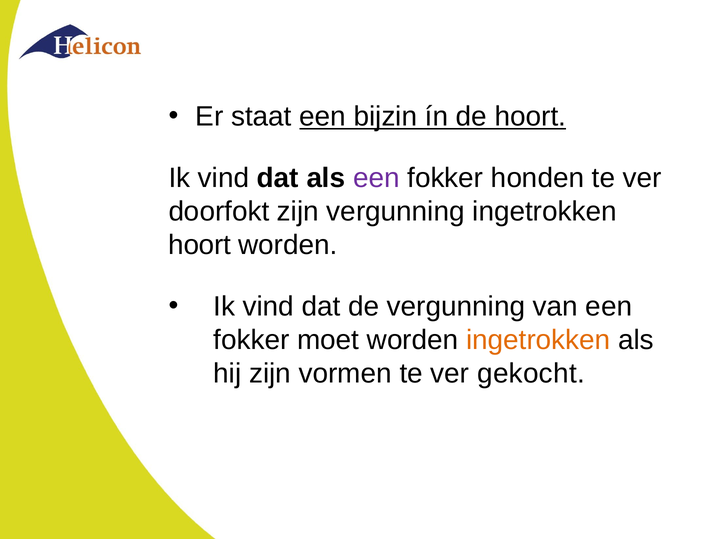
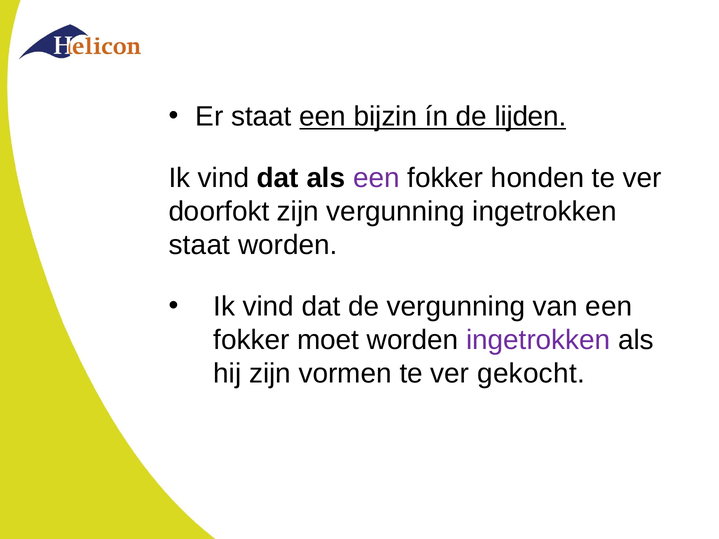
de hoort: hoort -> lijden
hoort at (200, 245): hoort -> staat
ingetrokken at (538, 340) colour: orange -> purple
